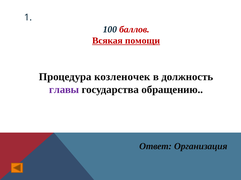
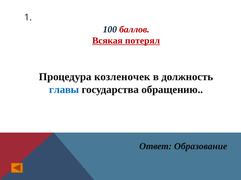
помощи: помощи -> потерял
главы colour: purple -> blue
Организация: Организация -> Образование
